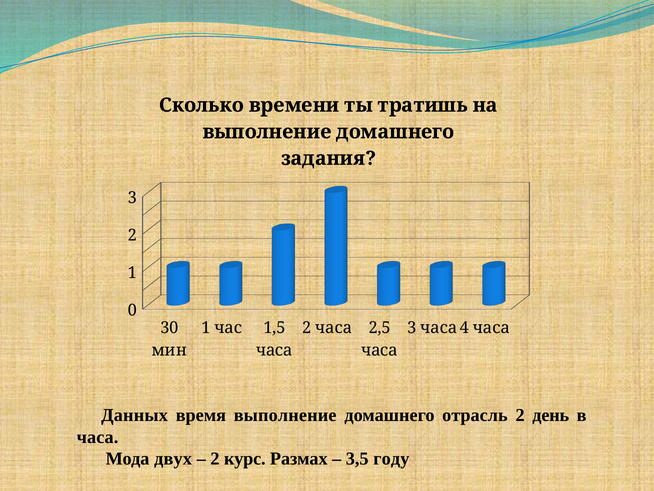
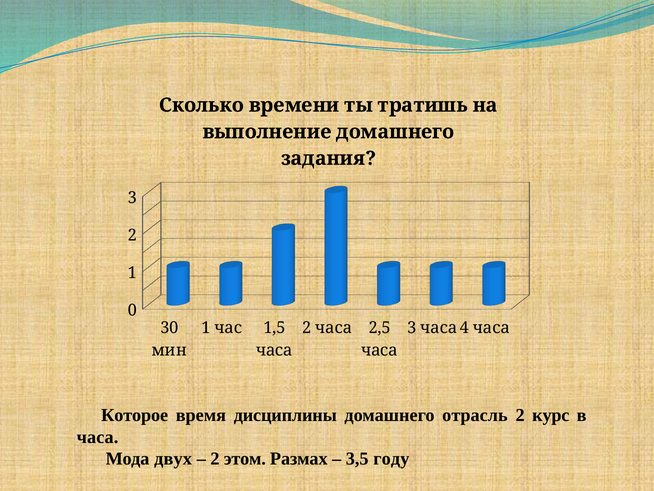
Данных: Данных -> Которое
время выполнение: выполнение -> дисциплины
день: день -> курс
курс: курс -> этом
